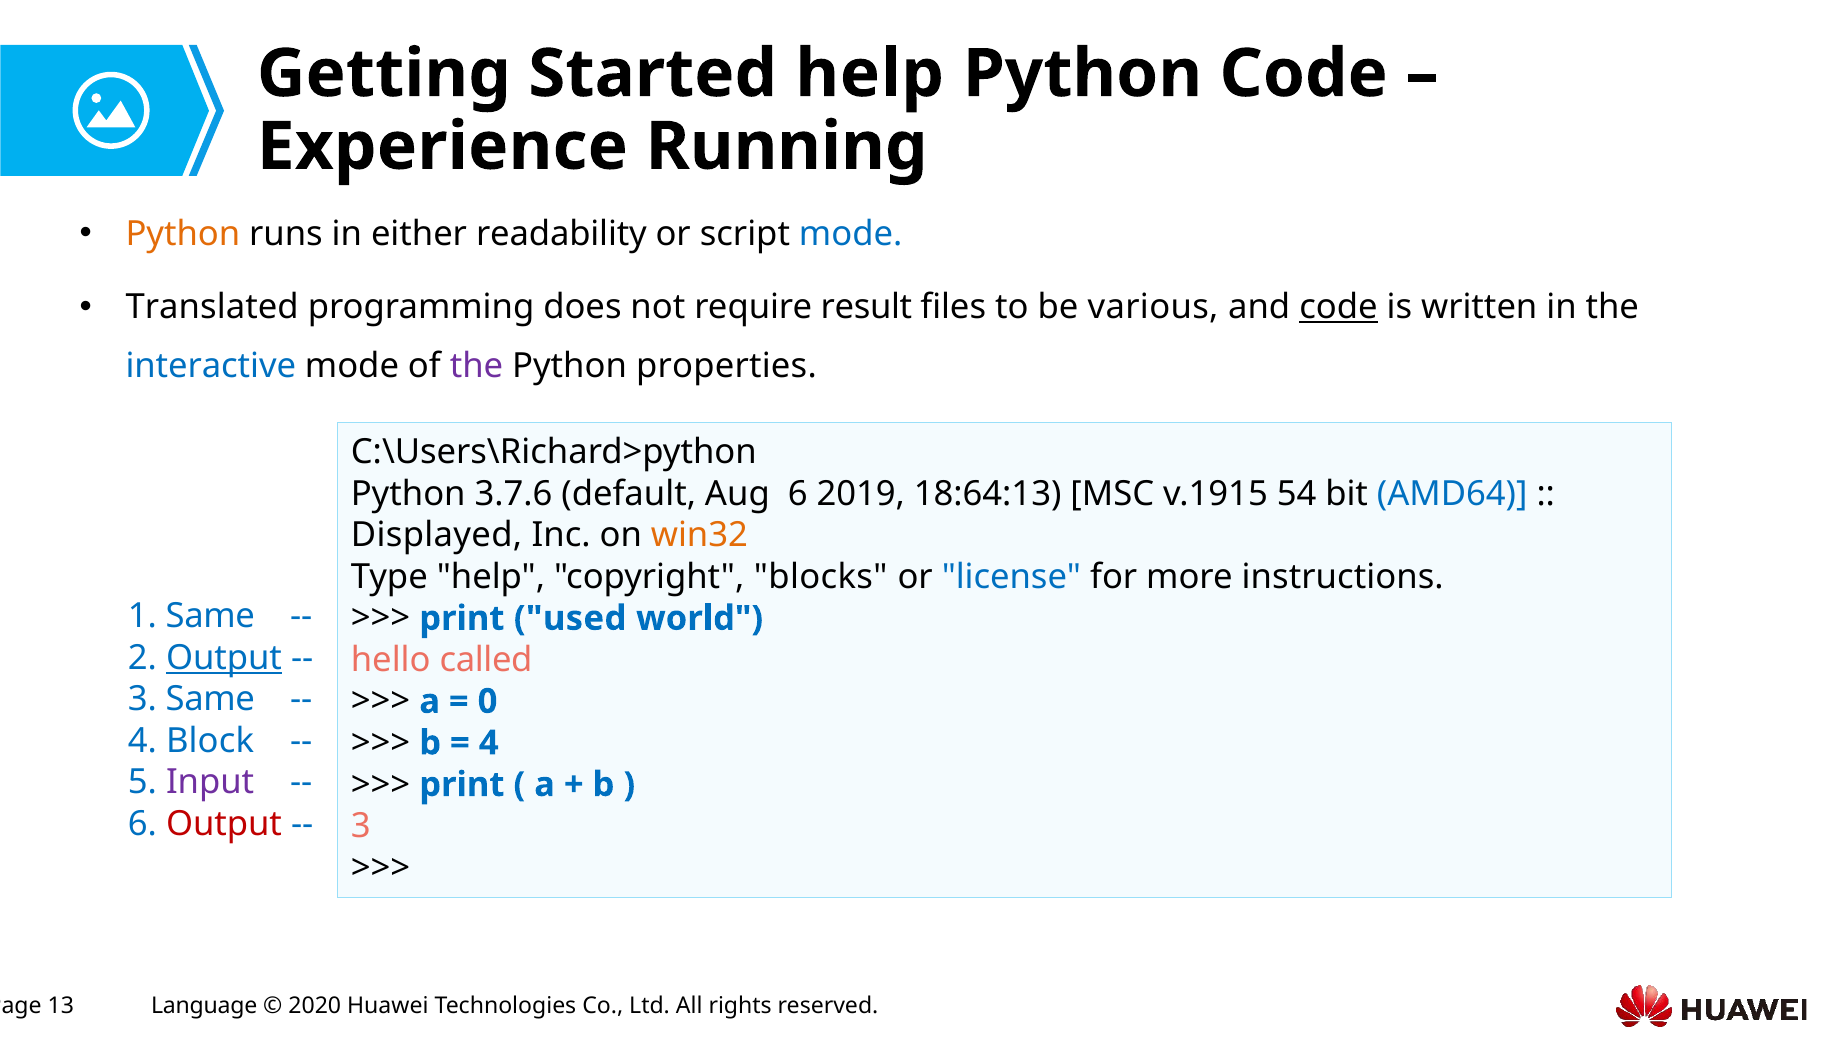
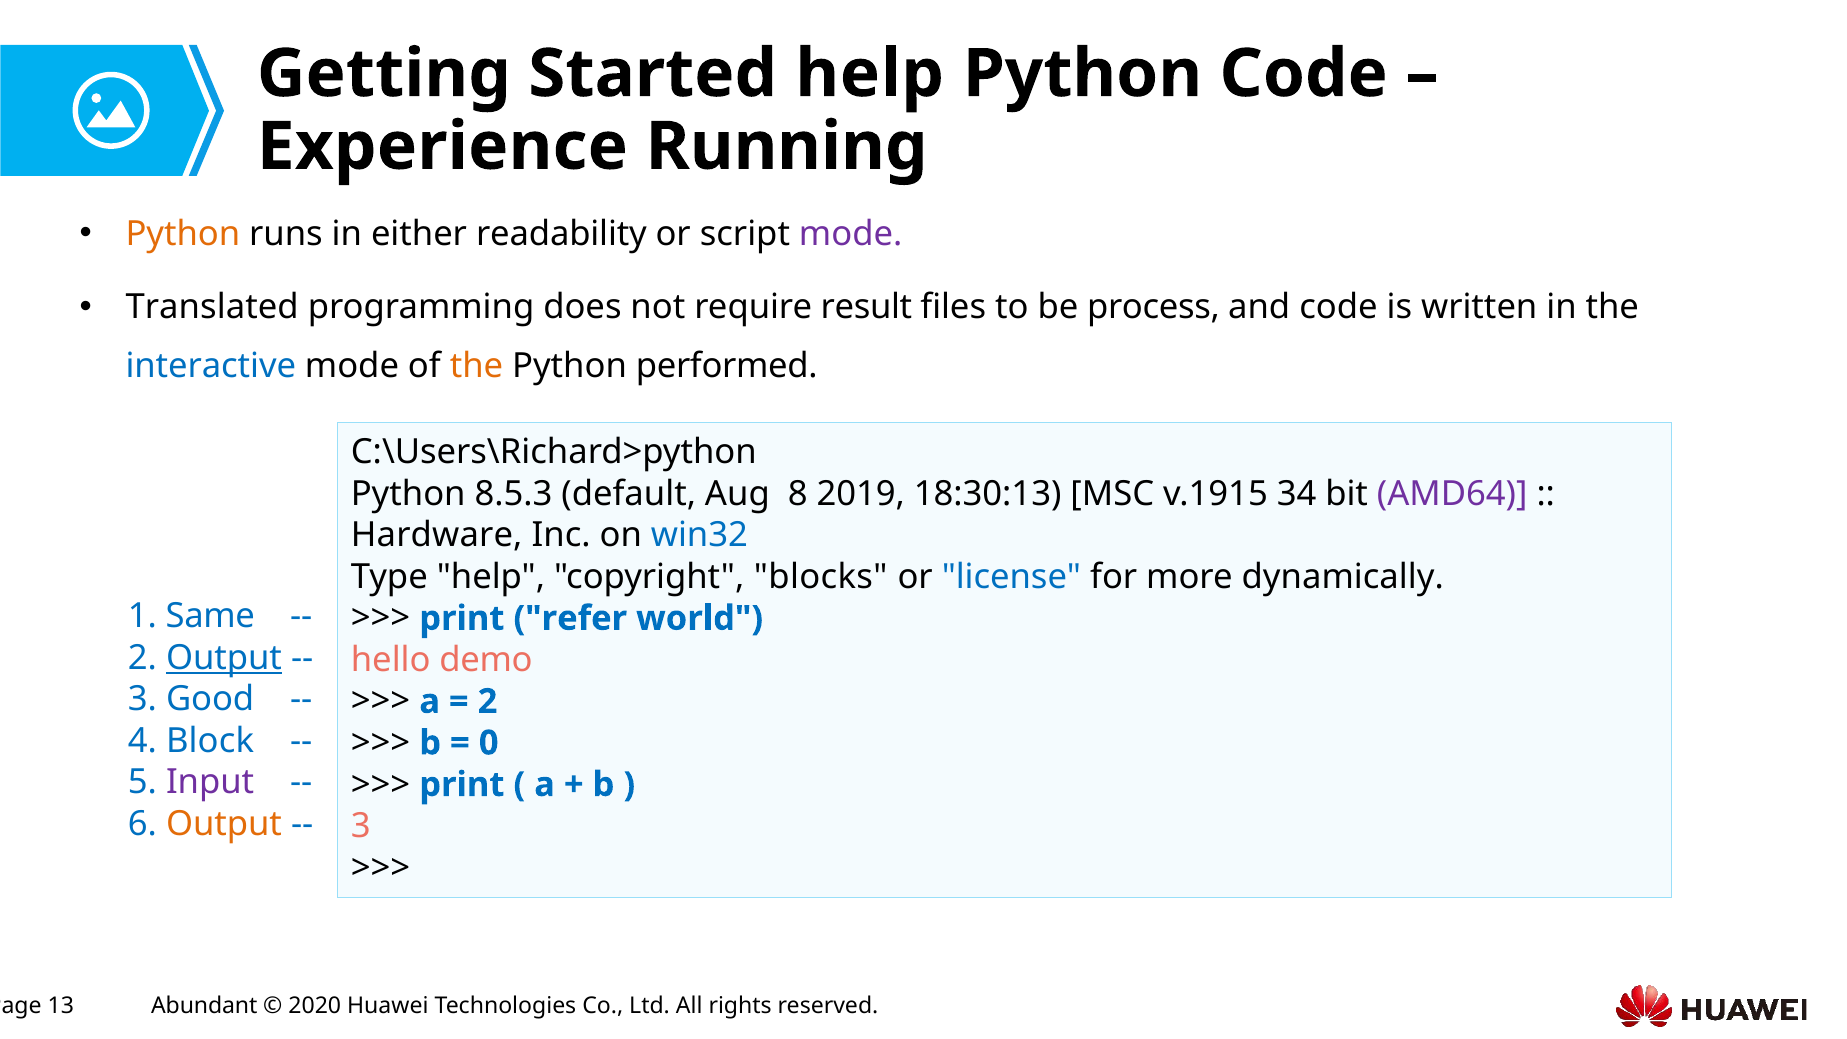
mode at (851, 234) colour: blue -> purple
various: various -> process
code at (1339, 308) underline: present -> none
the at (477, 366) colour: purple -> orange
properties: properties -> performed
3.7.6: 3.7.6 -> 8.5.3
Aug 6: 6 -> 8
18:64:13: 18:64:13 -> 18:30:13
54: 54 -> 34
AMD64 colour: blue -> purple
Displayed: Displayed -> Hardware
win32 colour: orange -> blue
instructions: instructions -> dynamically
used: used -> refer
called: called -> demo
3 Same: Same -> Good
0 at (488, 701): 0 -> 2
4 at (489, 743): 4 -> 0
Output at (224, 824) colour: red -> orange
Language: Language -> Abundant
